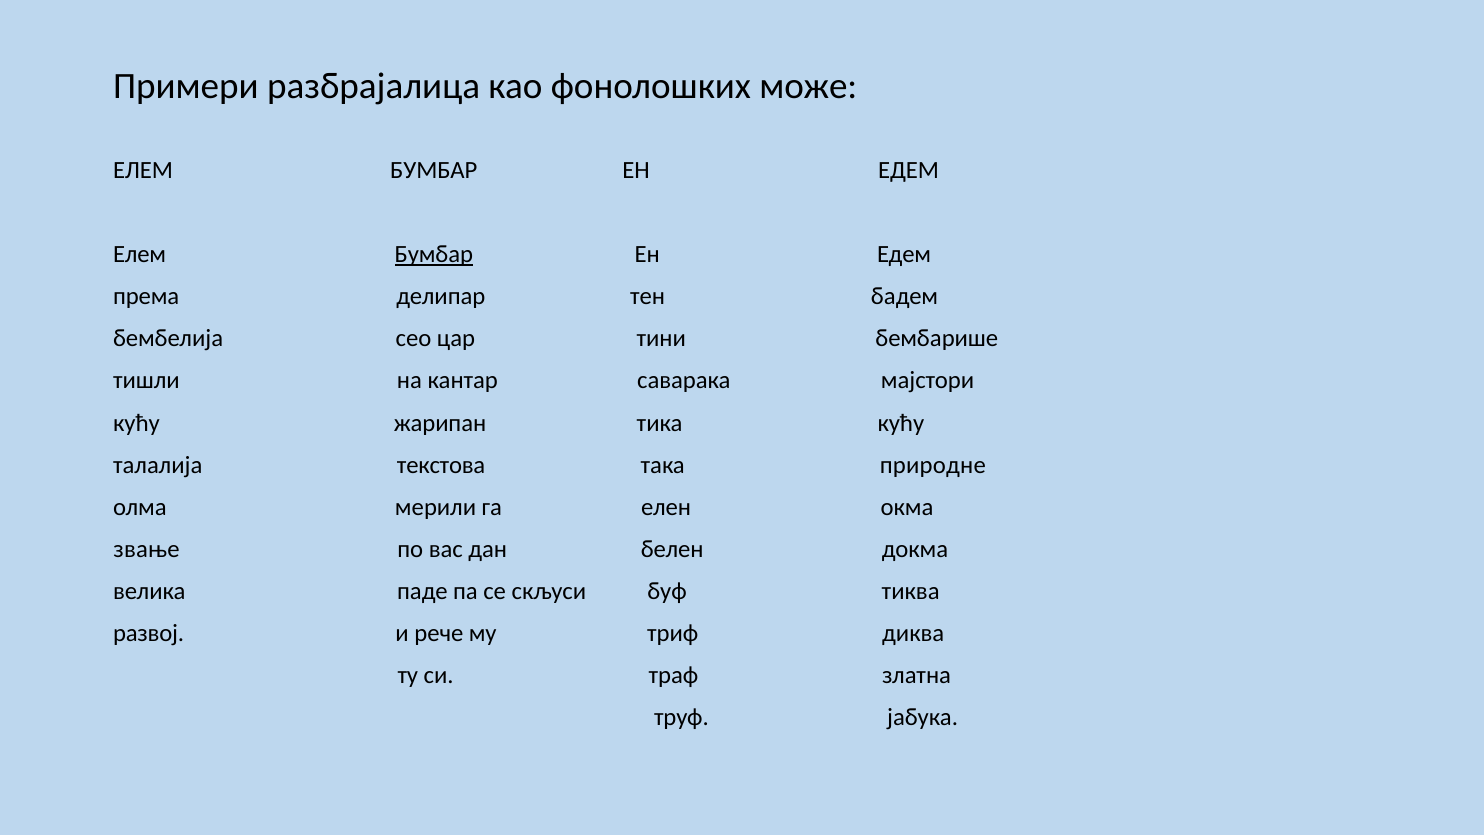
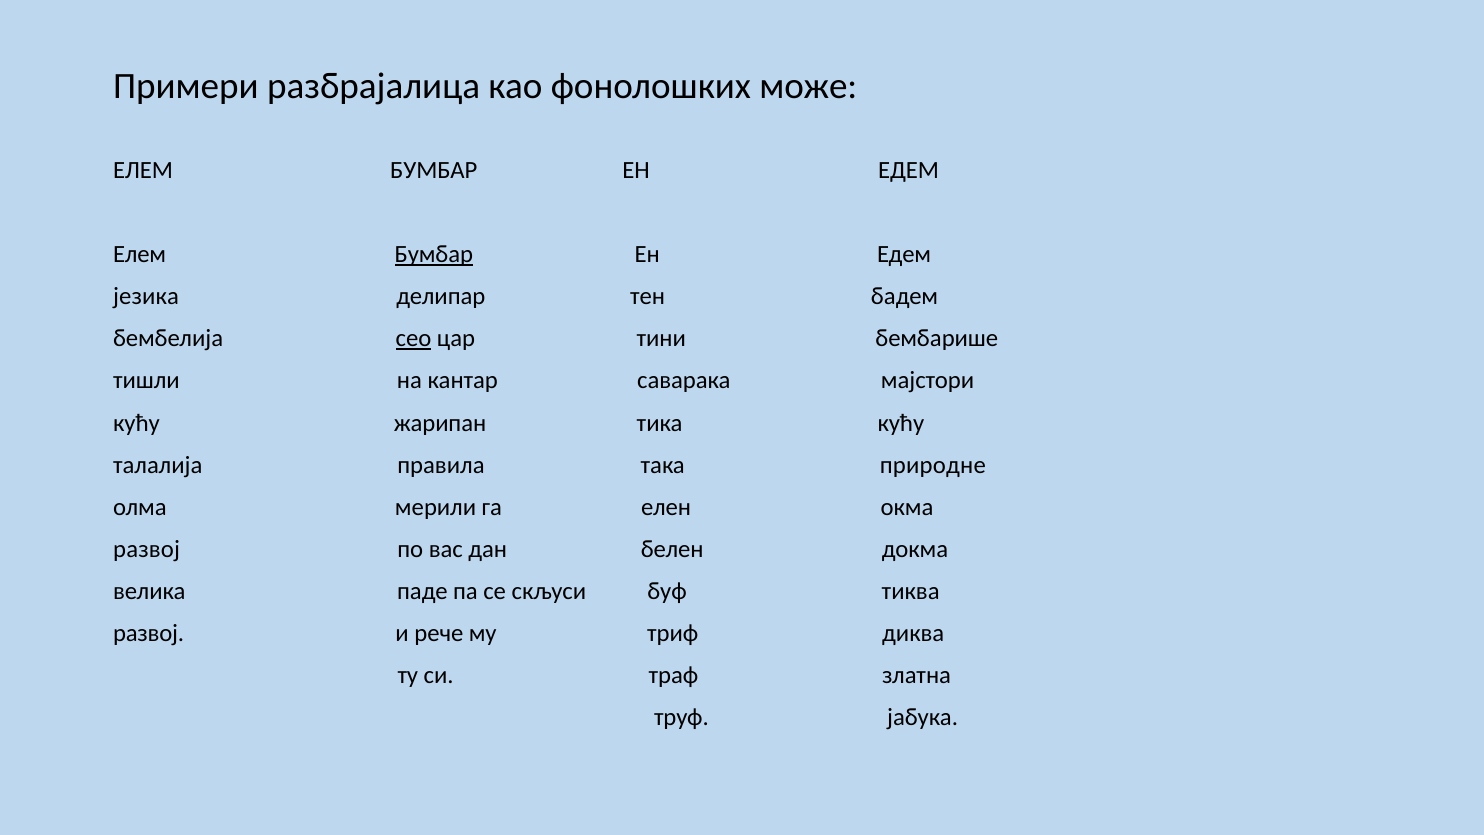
према: према -> језика
сео underline: none -> present
текстова: текстова -> правила
звање at (147, 549): звање -> развој
